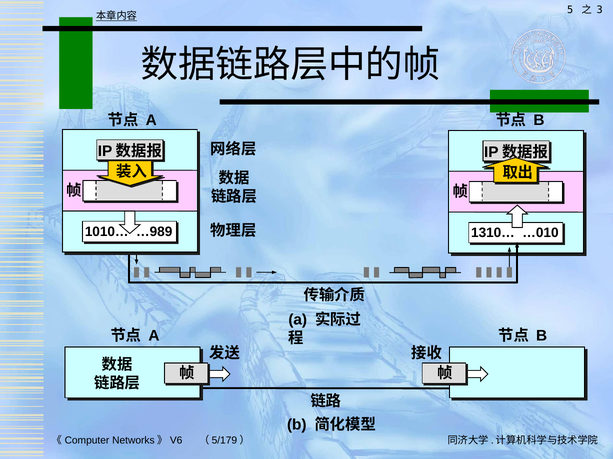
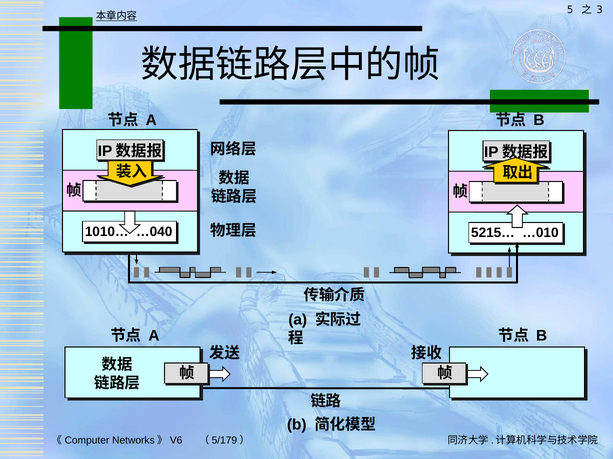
…989: …989 -> …040
1310…: 1310… -> 5215…
